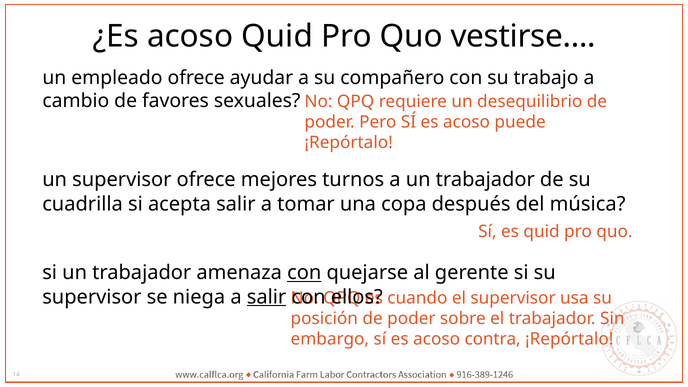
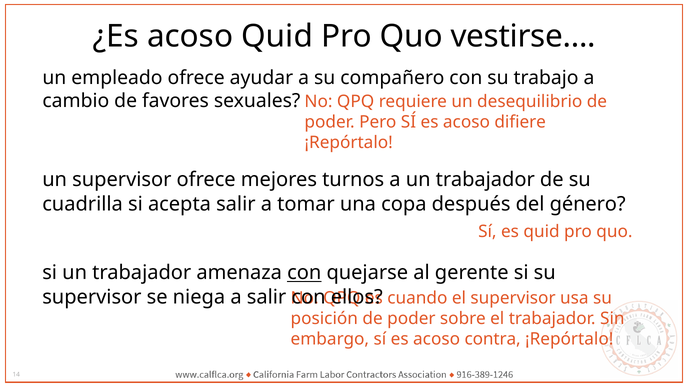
puede: puede -> difiere
música: música -> género
salir at (267, 297) underline: present -> none
